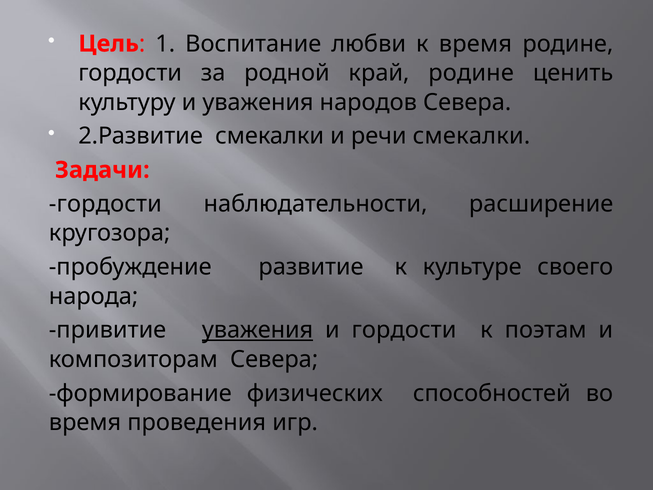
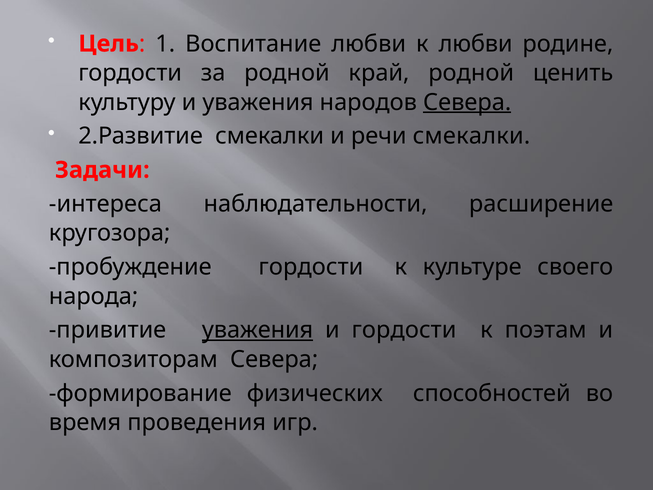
к время: время -> любви
край родине: родине -> родной
Севера at (467, 102) underline: none -> present
гордости at (105, 204): гордости -> интереса
пробуждение развитие: развитие -> гордости
